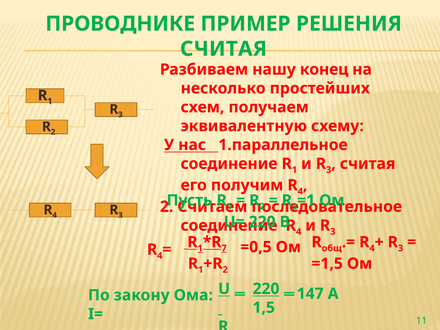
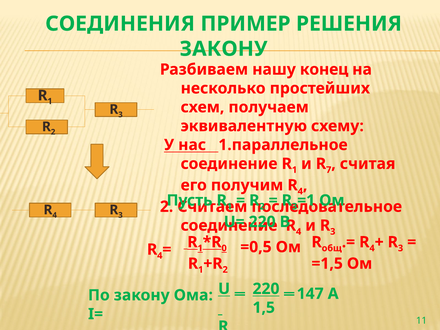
ПРОВОДНИКЕ: ПРОВОДНИКЕ -> СОЕДИНЕНИЯ
СЧИТАЯ at (224, 49): СЧИТАЯ -> ЗАКОНУ
3 at (329, 170): 3 -> 7
7: 7 -> 0
